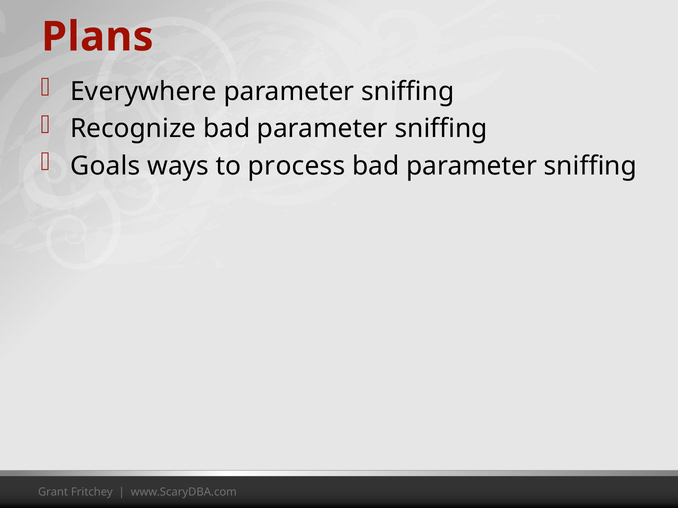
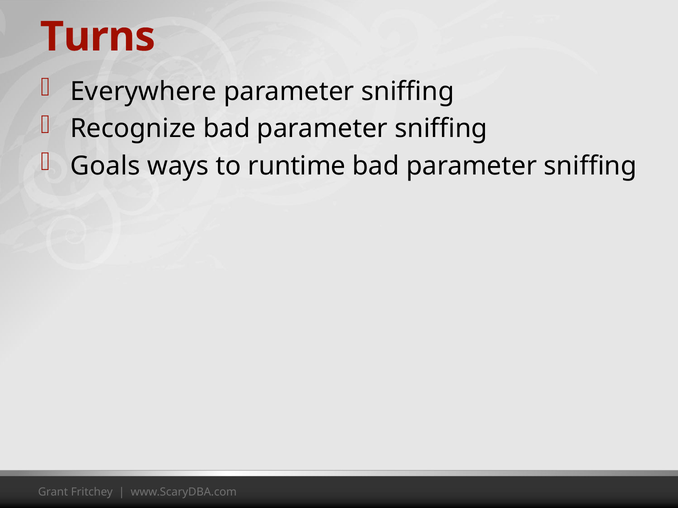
Plans: Plans -> Turns
process: process -> runtime
